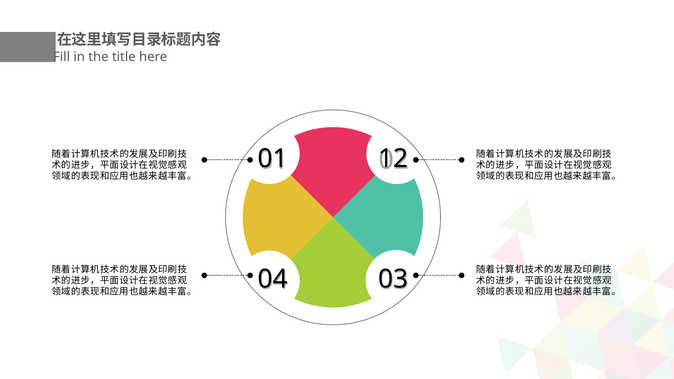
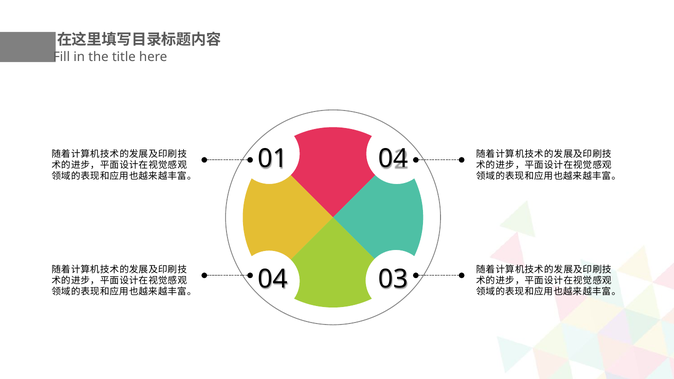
01 12: 12 -> 04
